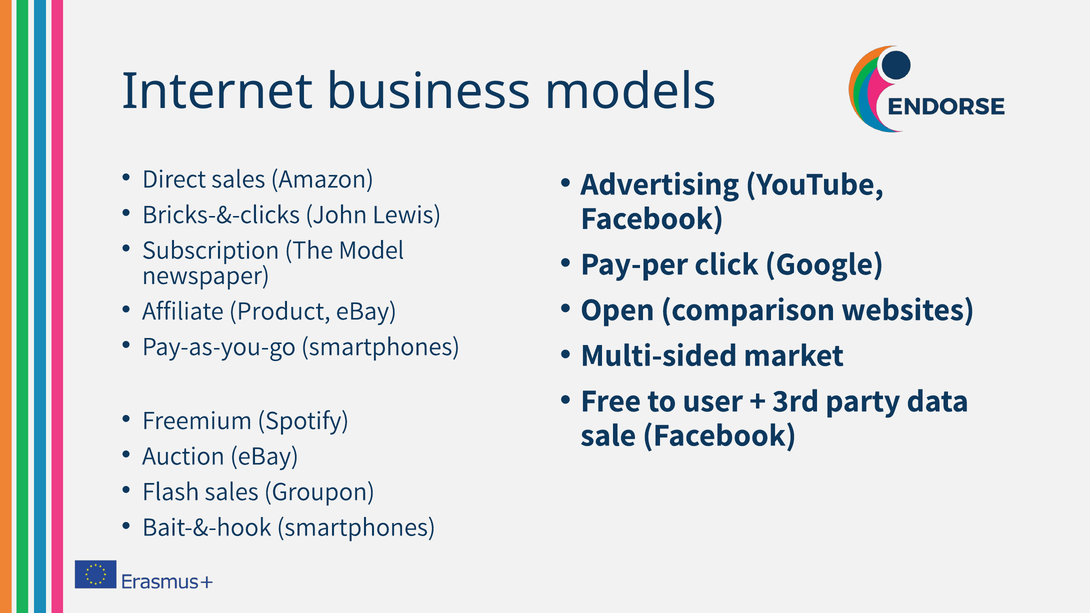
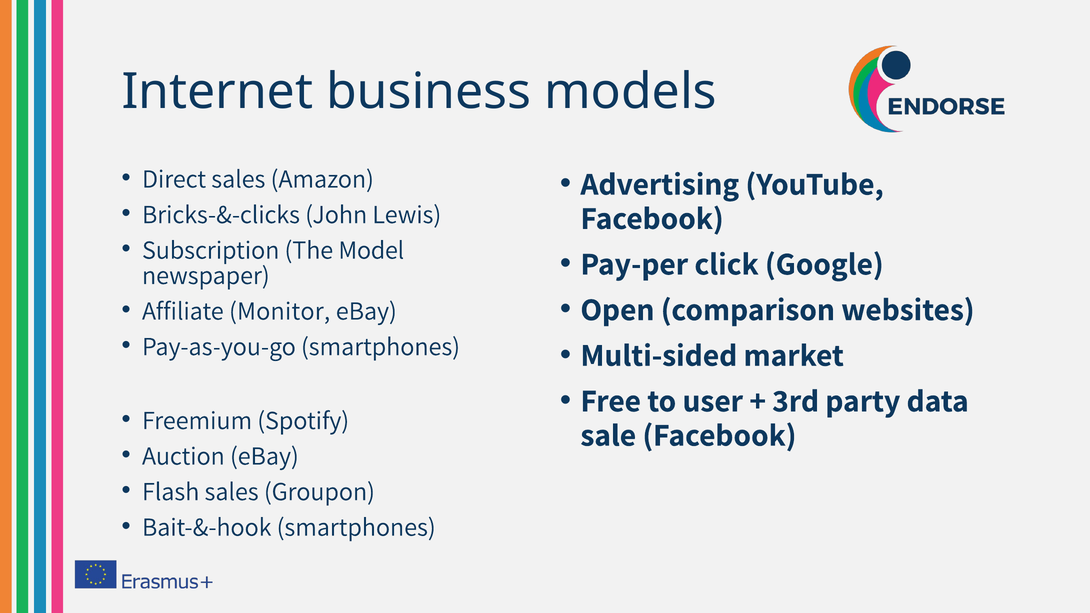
Product: Product -> Monitor
